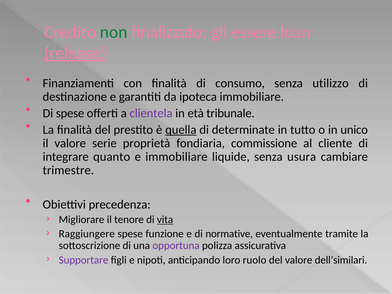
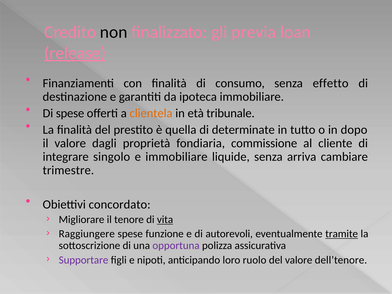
non colour: green -> black
essere: essere -> previa
utilizzo: utilizzo -> effetto
clientela colour: purple -> orange
quella underline: present -> none
unico: unico -> dopo
serie: serie -> dagli
quanto: quanto -> singolo
usura: usura -> arriva
precedenza: precedenza -> concordato
normative: normative -> autorevoli
tramite underline: none -> present
dell’similari: dell’similari -> dell’tenore
